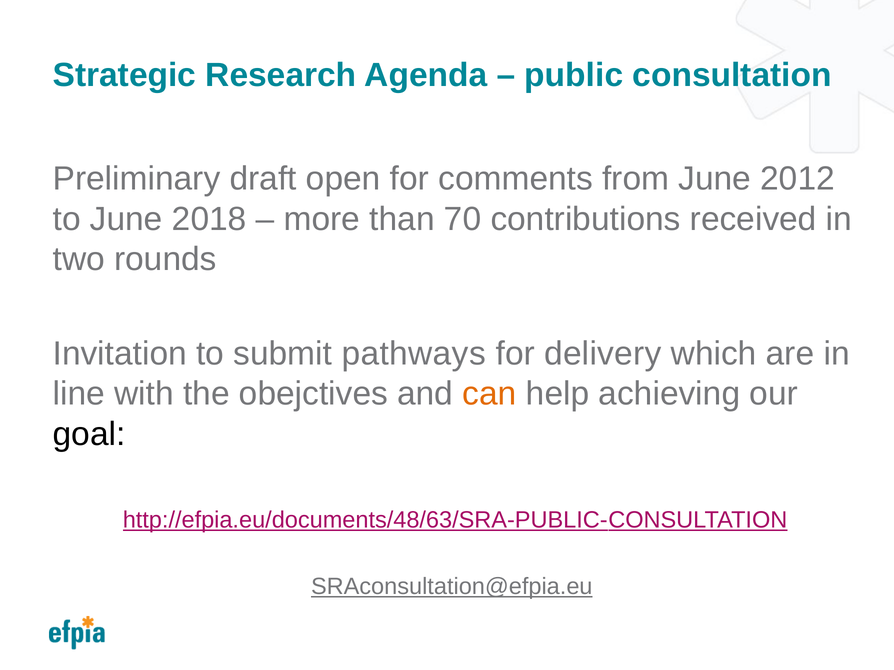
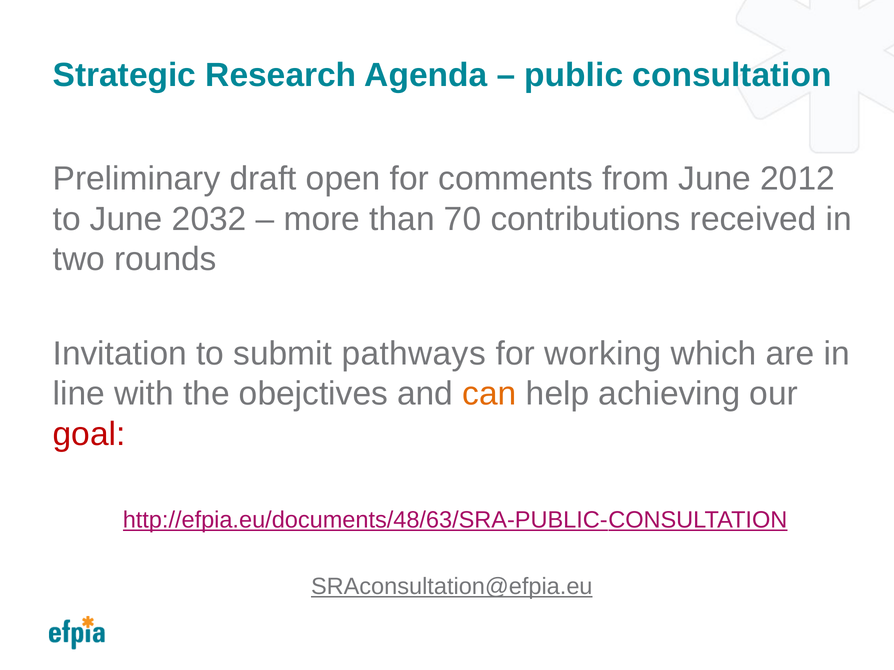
2018: 2018 -> 2032
delivery: delivery -> working
goal colour: black -> red
